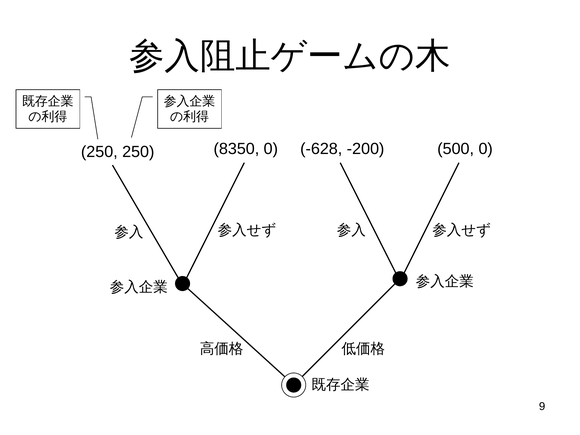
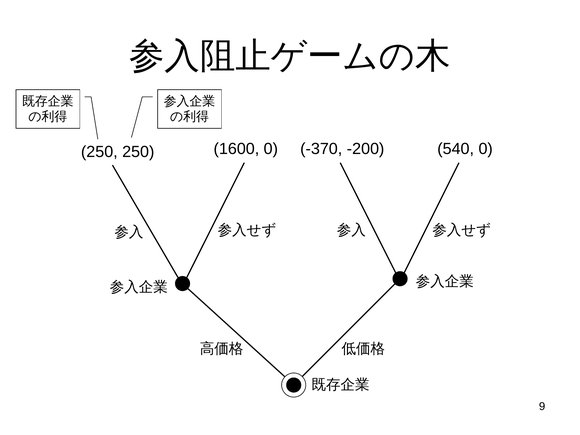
8350: 8350 -> 1600
-628: -628 -> -370
500: 500 -> 540
